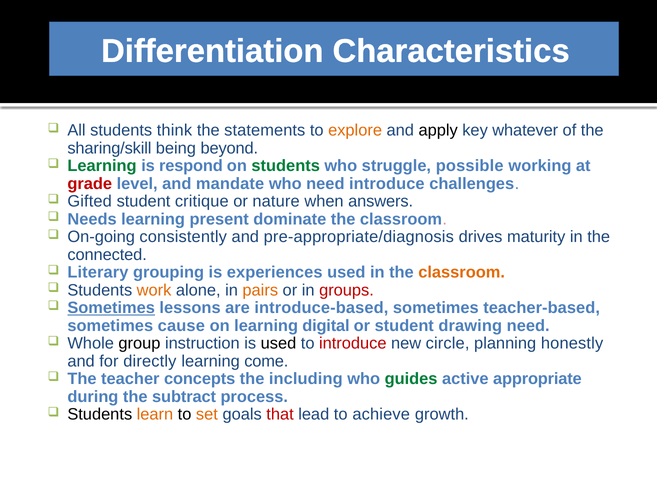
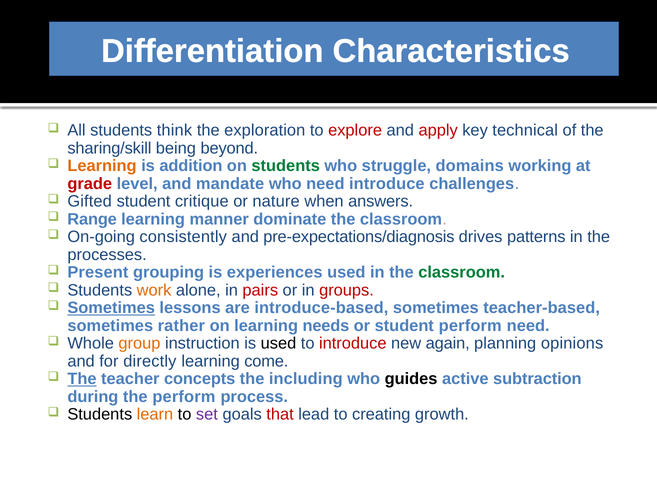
statements: statements -> exploration
explore colour: orange -> red
apply colour: black -> red
whatever: whatever -> technical
Learning at (102, 166) colour: green -> orange
respond: respond -> addition
possible: possible -> domains
Needs: Needs -> Range
present: present -> manner
pre-appropriate/diagnosis: pre-appropriate/diagnosis -> pre-expectations/diagnosis
maturity: maturity -> patterns
connected: connected -> processes
Literary: Literary -> Present
classroom at (462, 272) colour: orange -> green
pairs colour: orange -> red
cause: cause -> rather
digital: digital -> needs
student drawing: drawing -> perform
group colour: black -> orange
circle: circle -> again
honestly: honestly -> opinions
The at (82, 379) underline: none -> present
guides colour: green -> black
appropriate: appropriate -> subtraction
the subtract: subtract -> perform
set colour: orange -> purple
achieve: achieve -> creating
